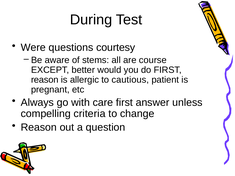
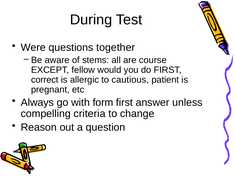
courtesy: courtesy -> together
better: better -> fellow
reason at (45, 80): reason -> correct
care: care -> form
